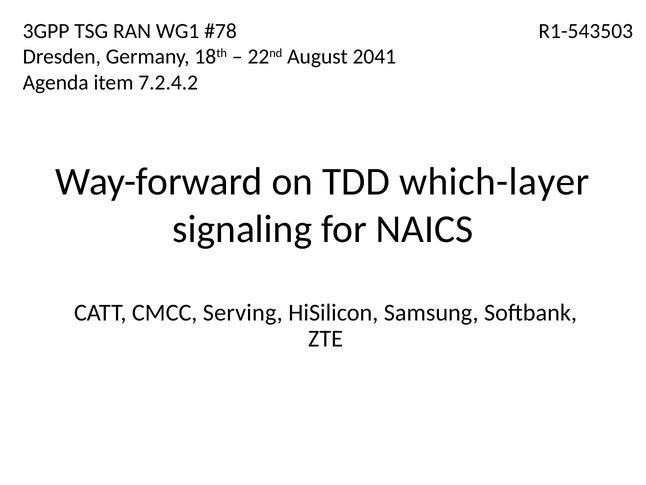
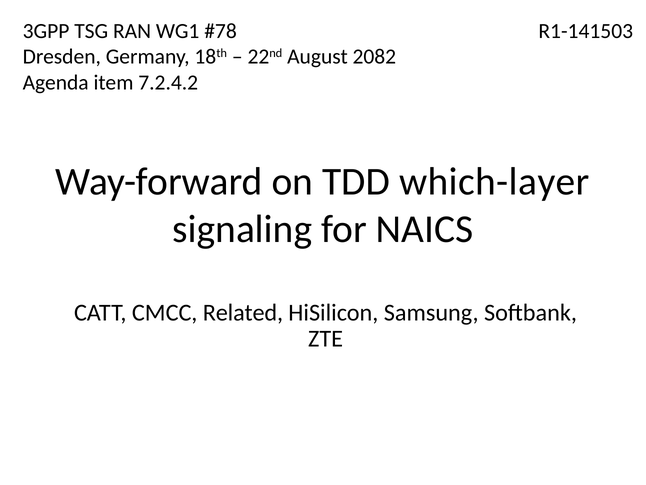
R1-543503: R1-543503 -> R1-141503
2041: 2041 -> 2082
Serving: Serving -> Related
